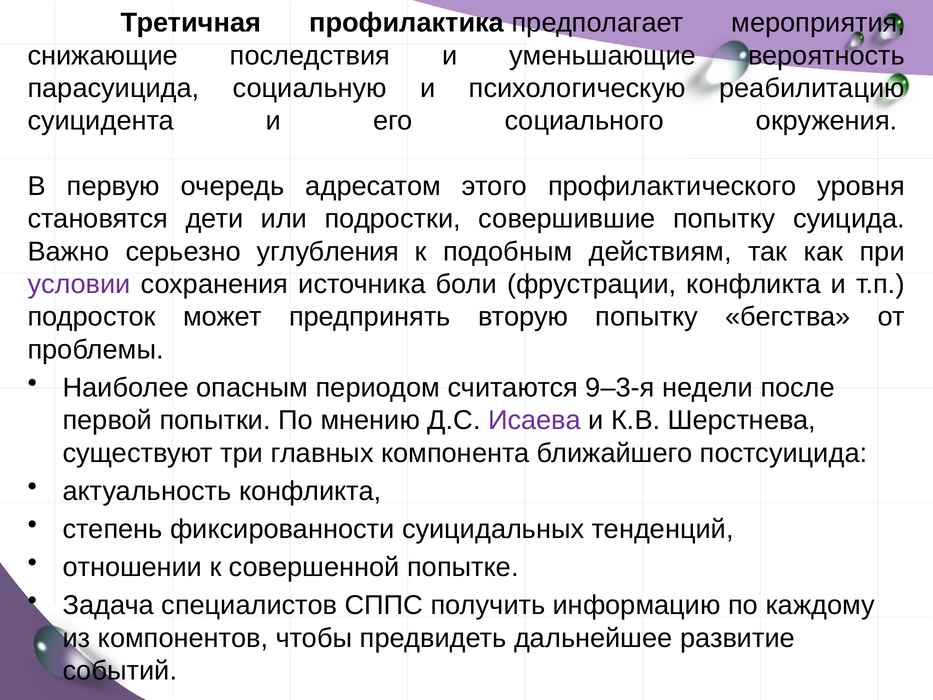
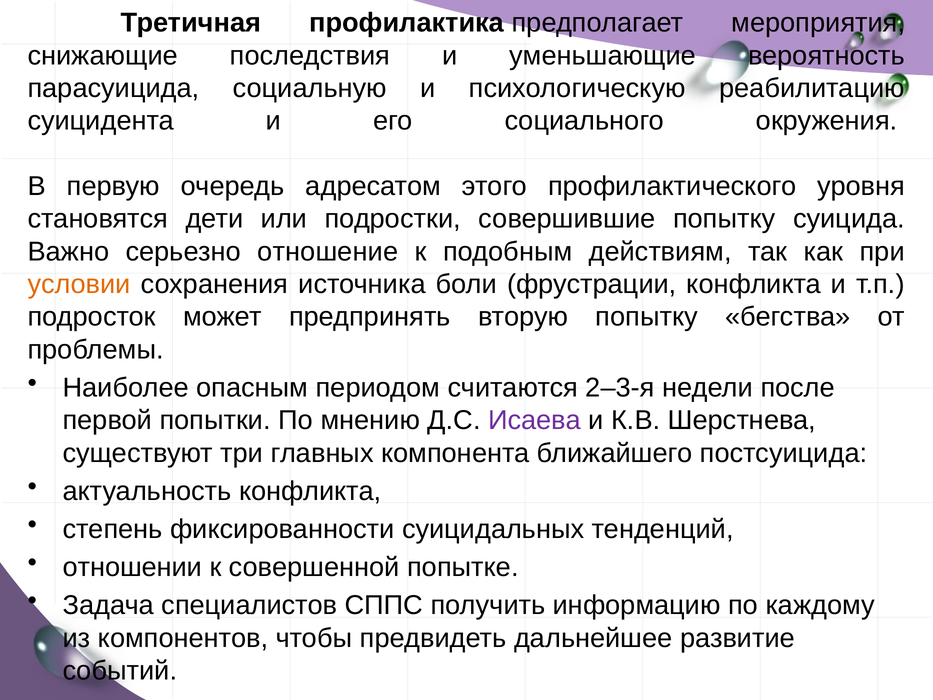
углубления: углубления -> отношение
условии colour: purple -> orange
9–3-я: 9–3-я -> 2–3-я
